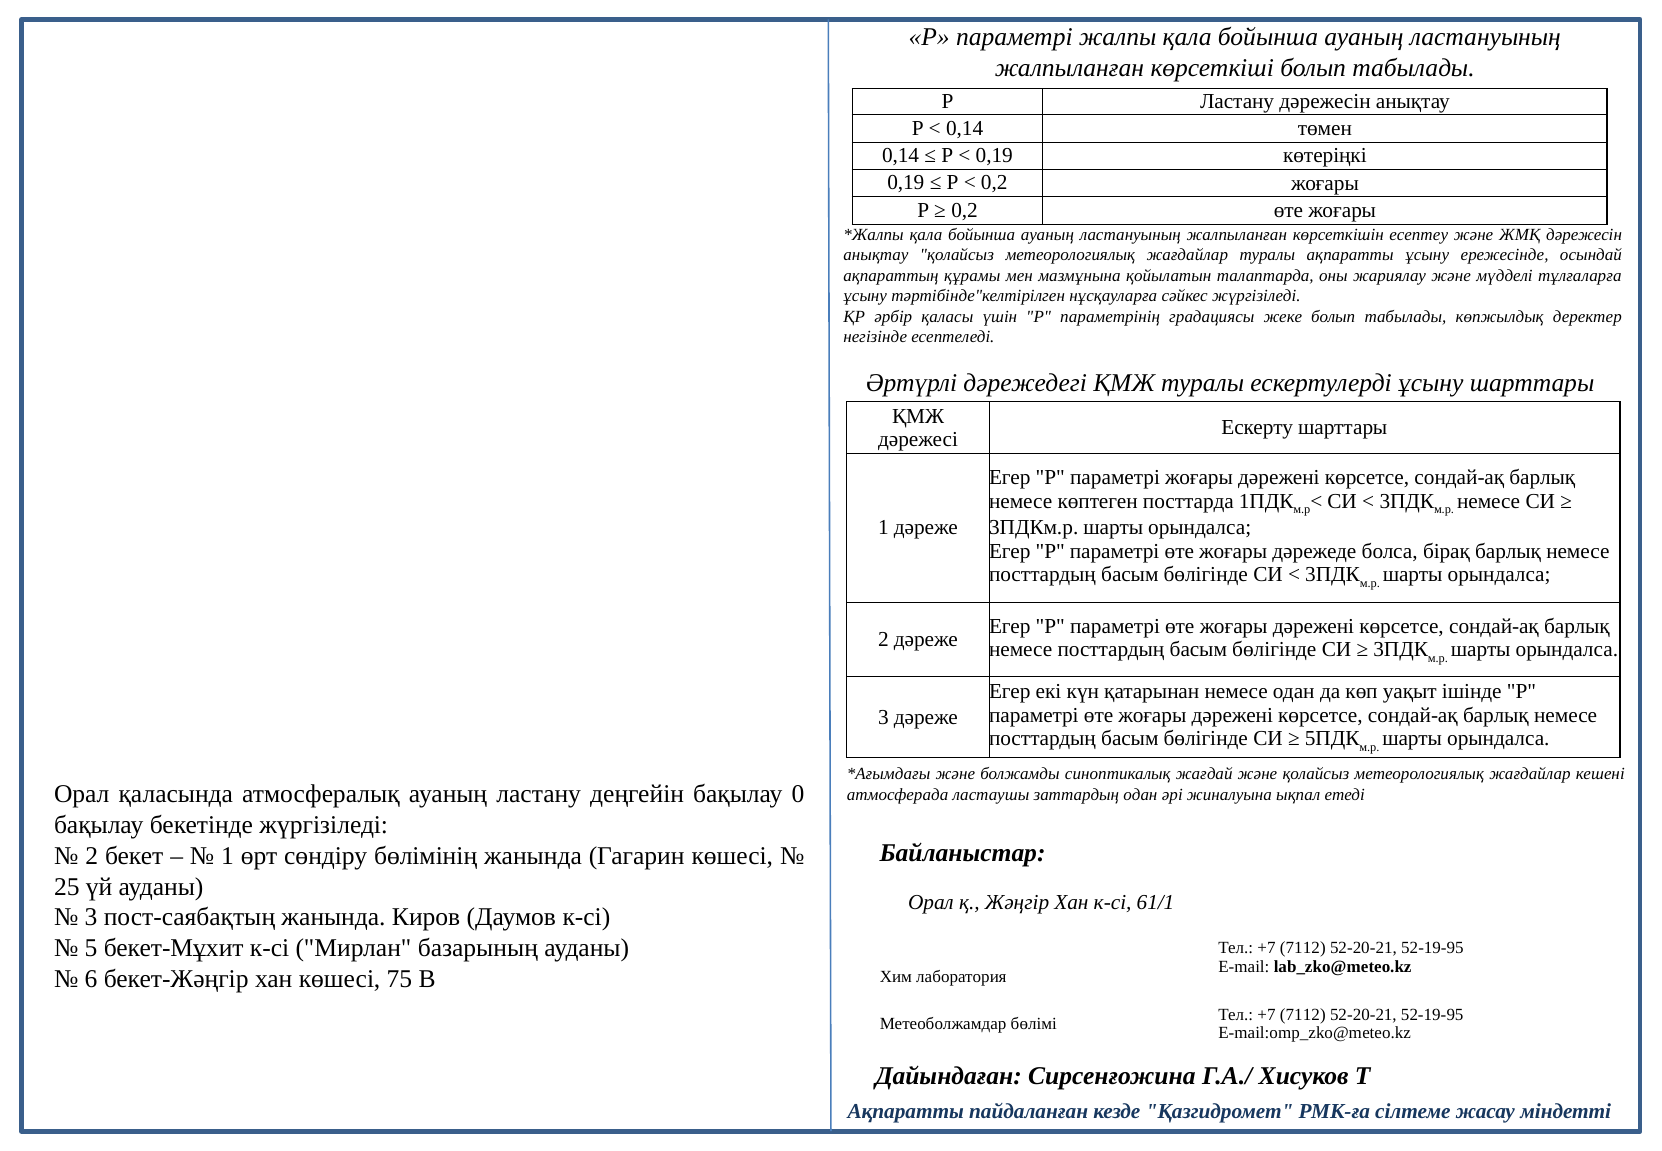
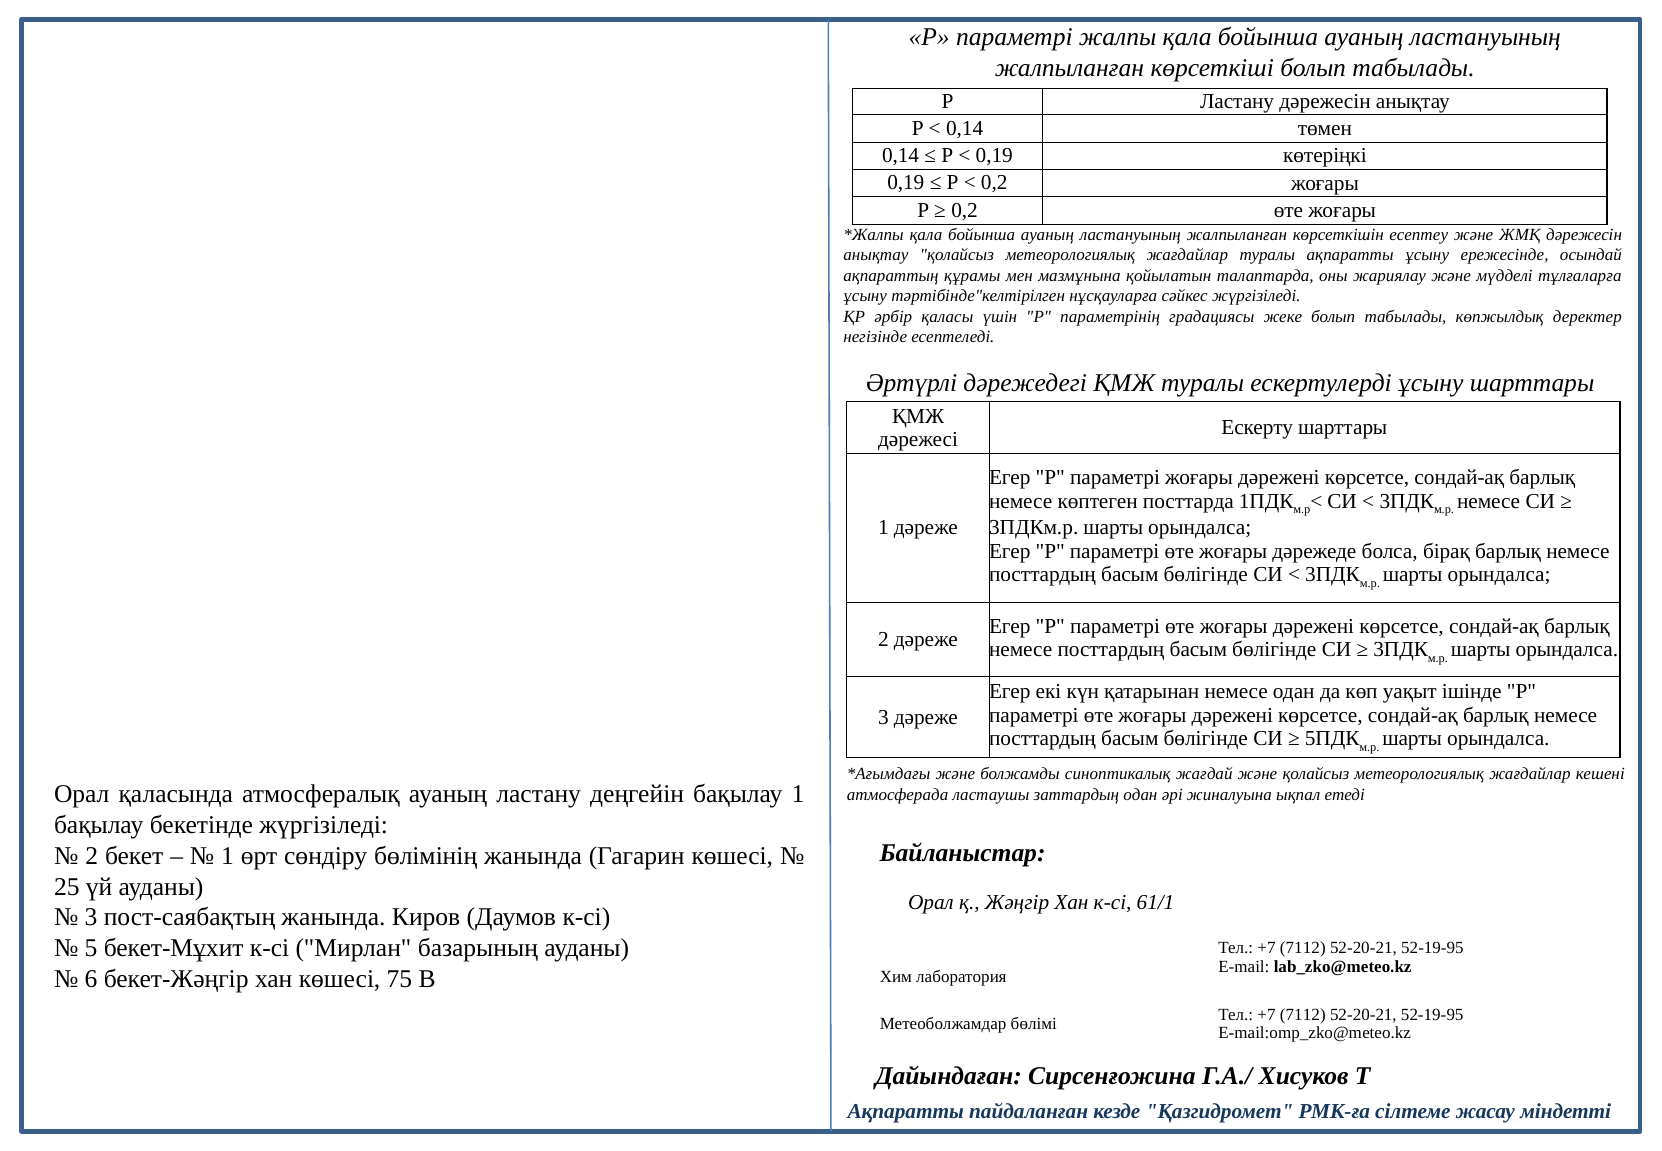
бақылау 0: 0 -> 1
